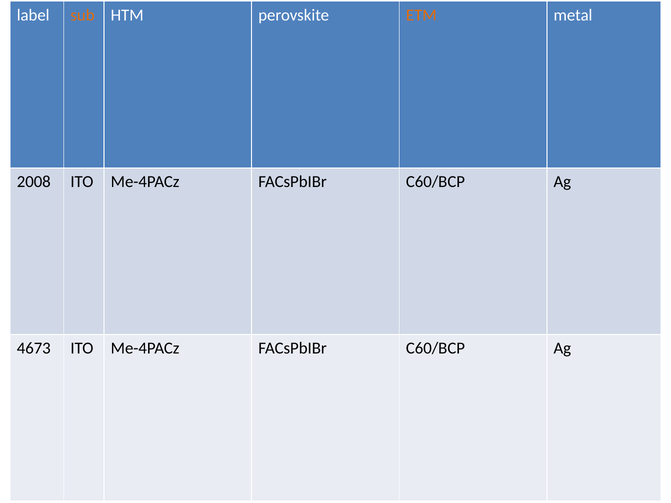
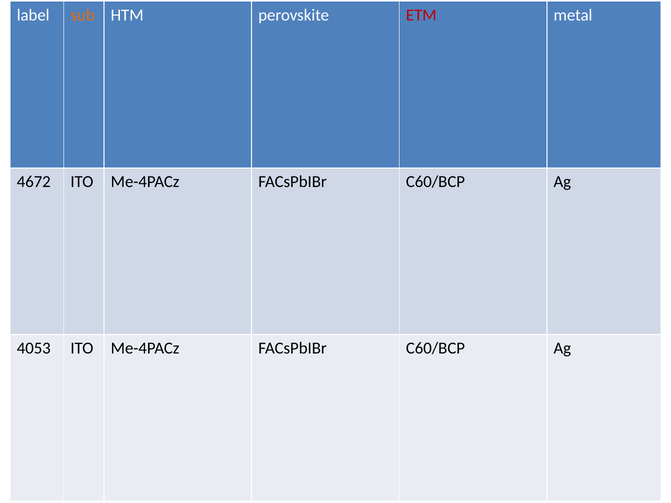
ETM colour: orange -> red
2008: 2008 -> 4672
4673: 4673 -> 4053
